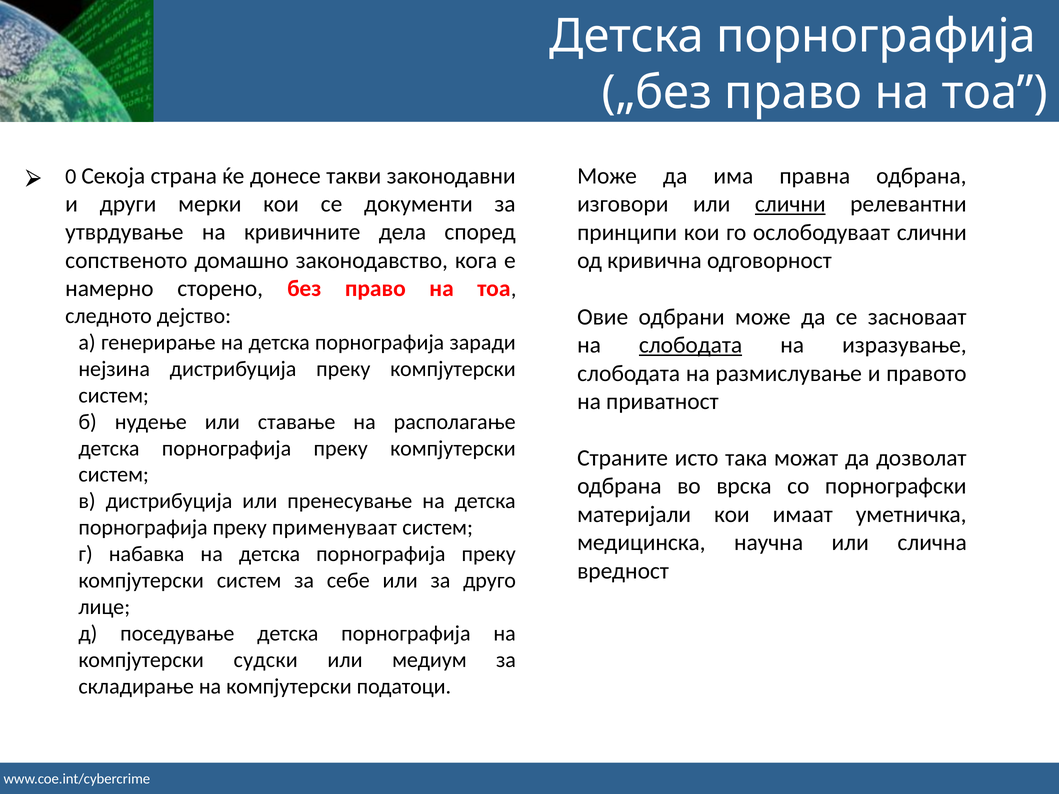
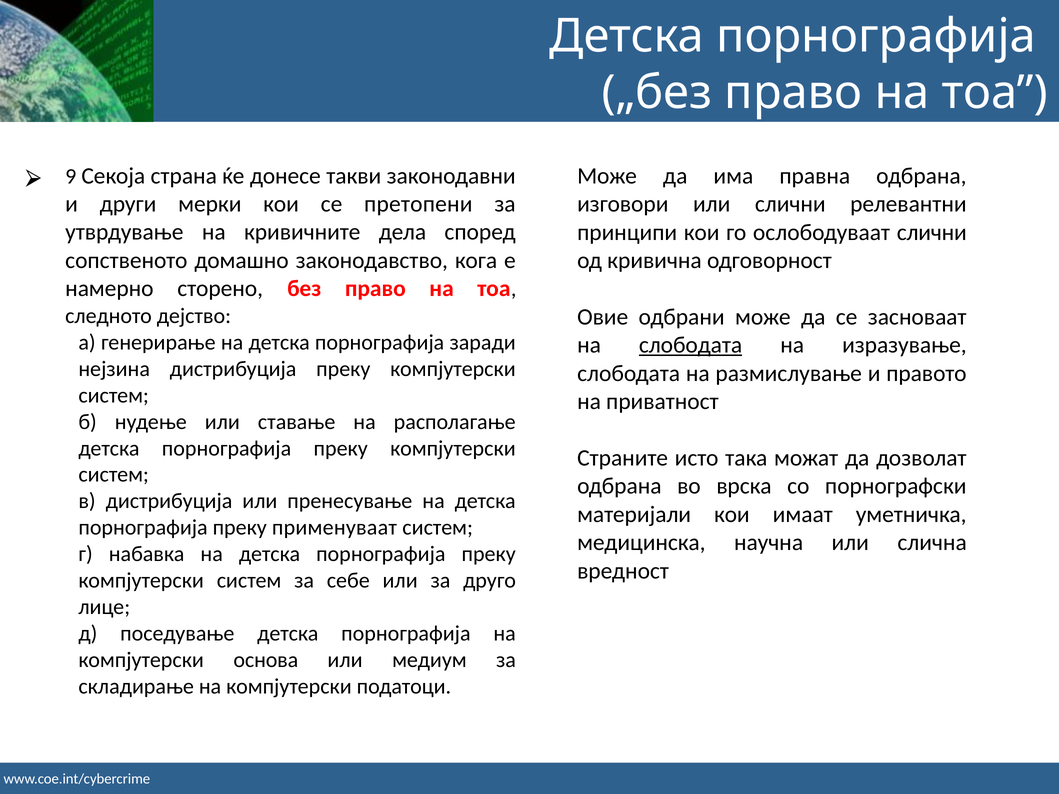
0: 0 -> 9
документи: документи -> претопени
слични at (790, 204) underline: present -> none
судски: судски -> основа
